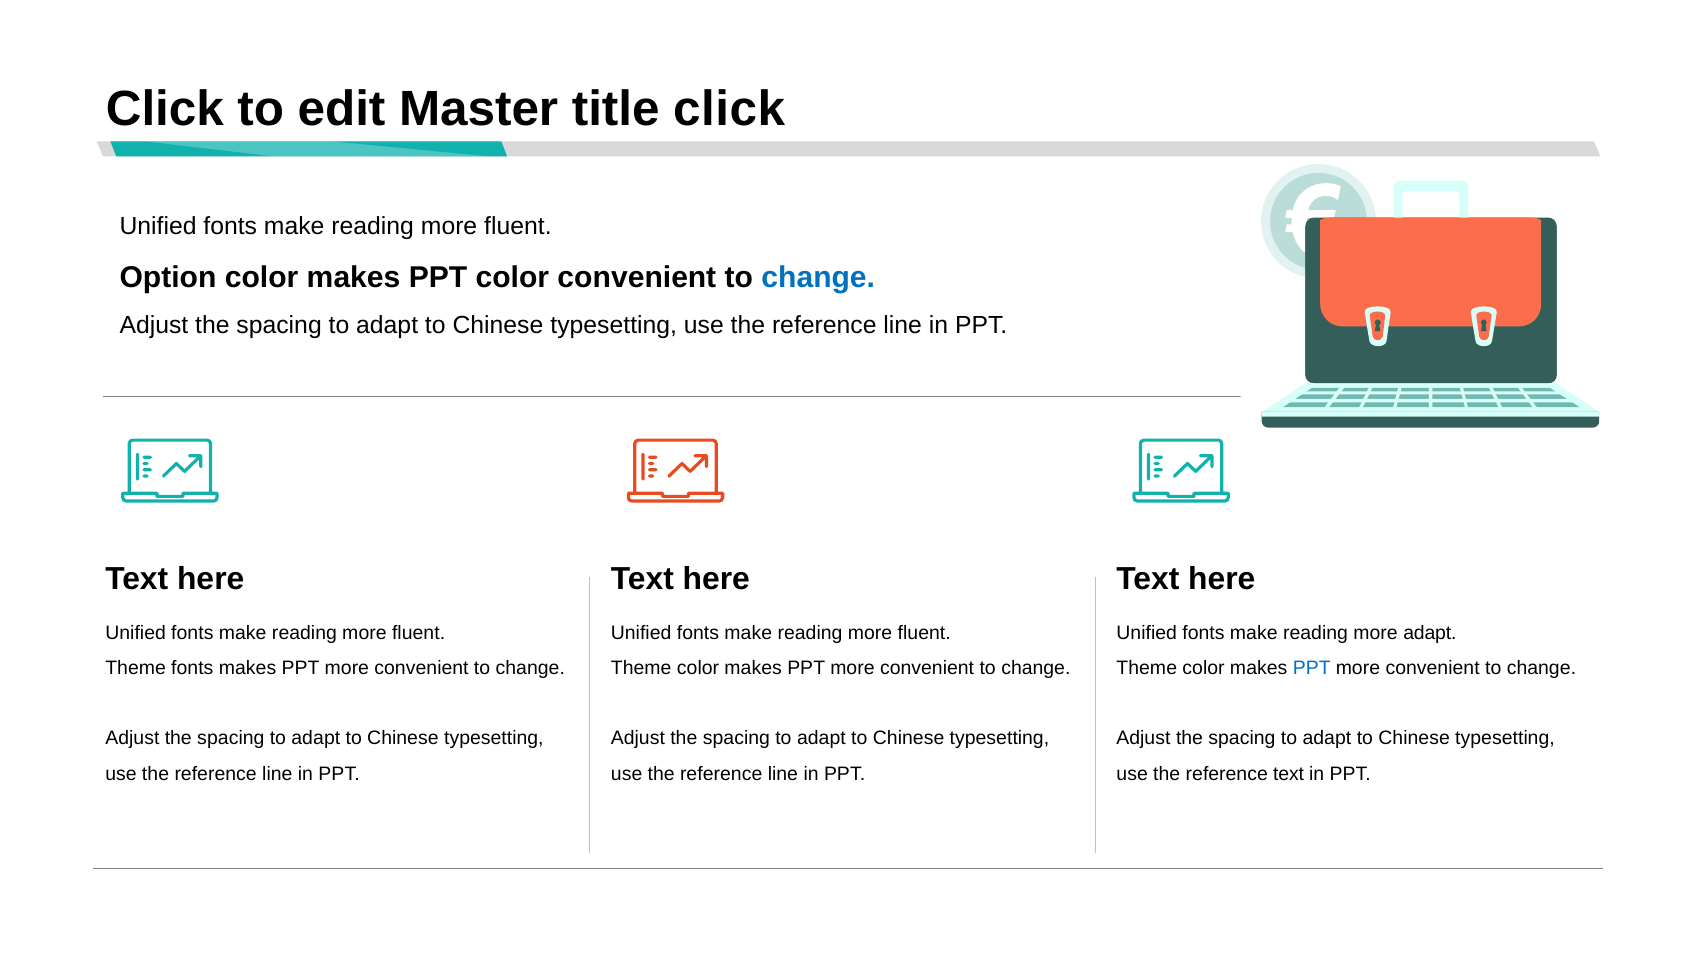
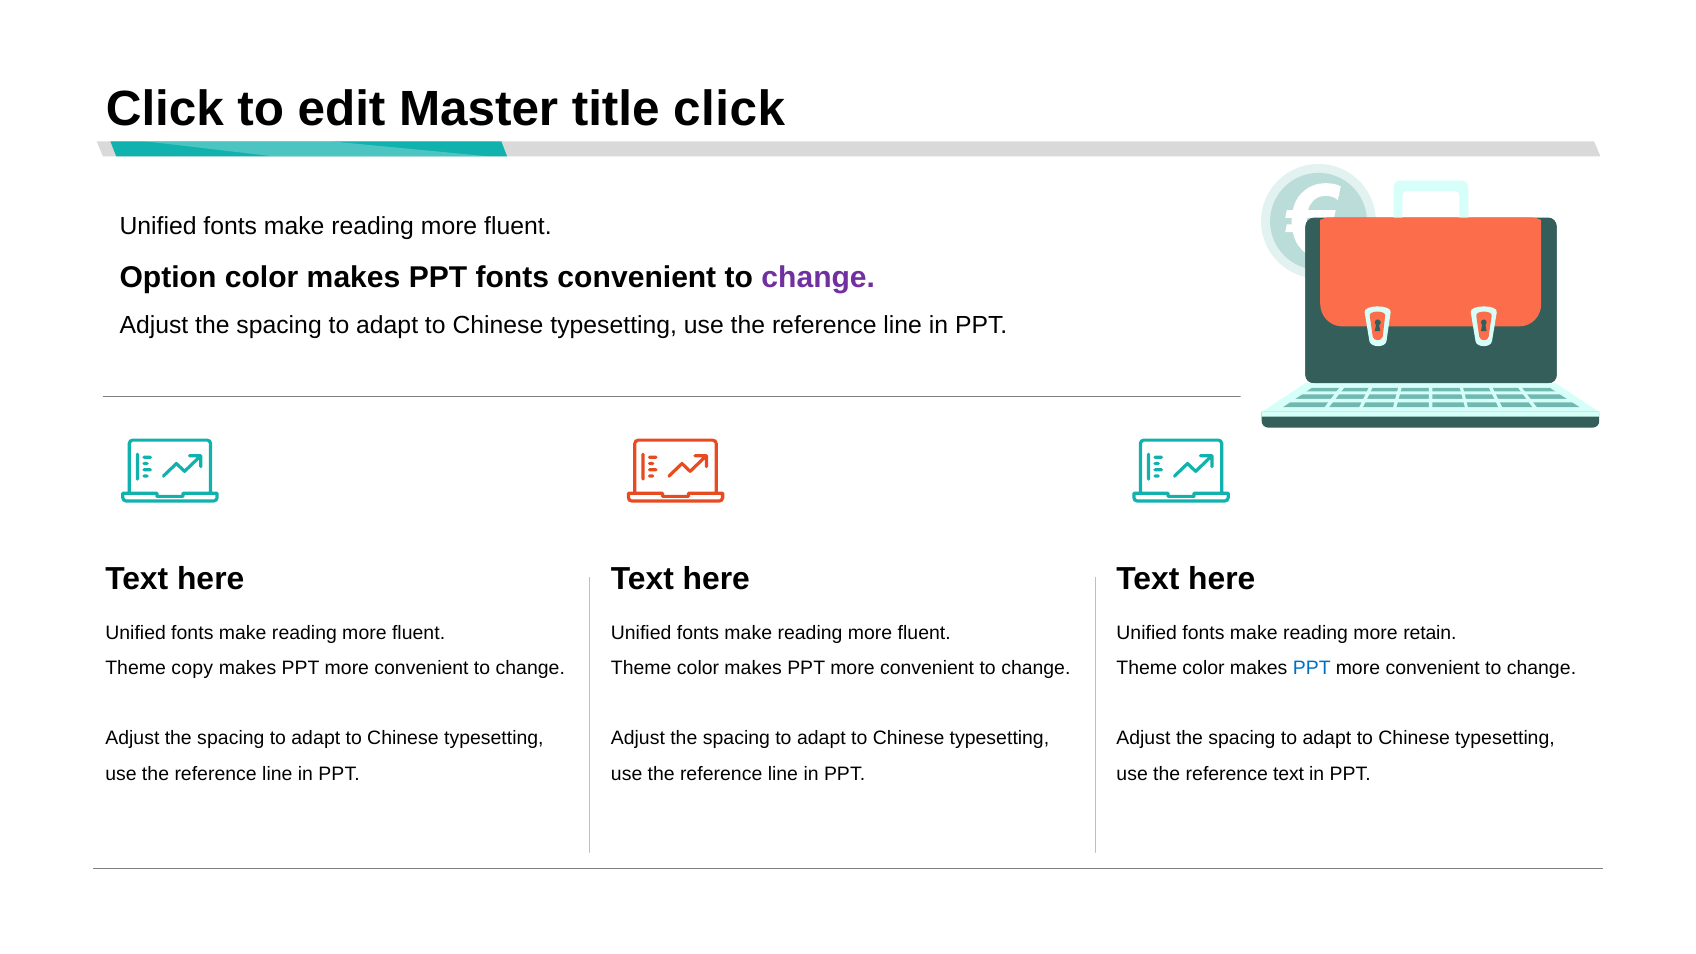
PPT color: color -> fonts
change at (818, 278) colour: blue -> purple
more adapt: adapt -> retain
Theme fonts: fonts -> copy
